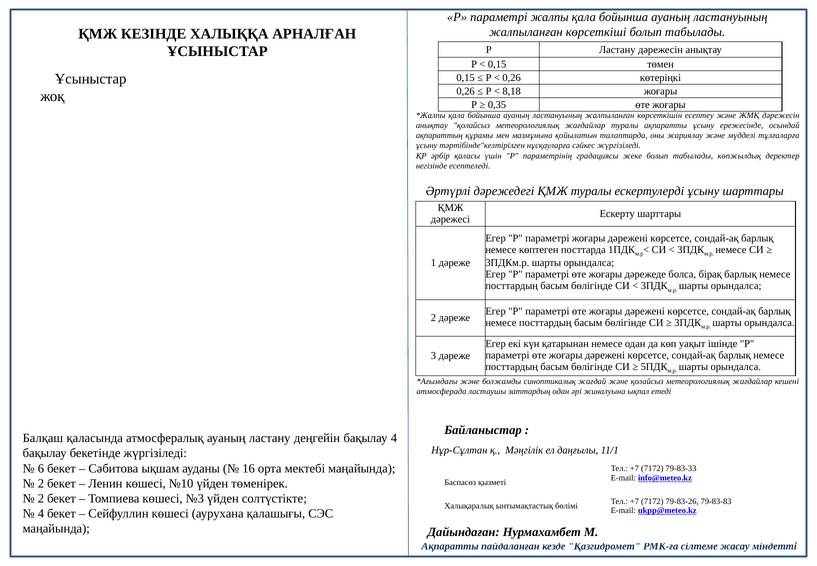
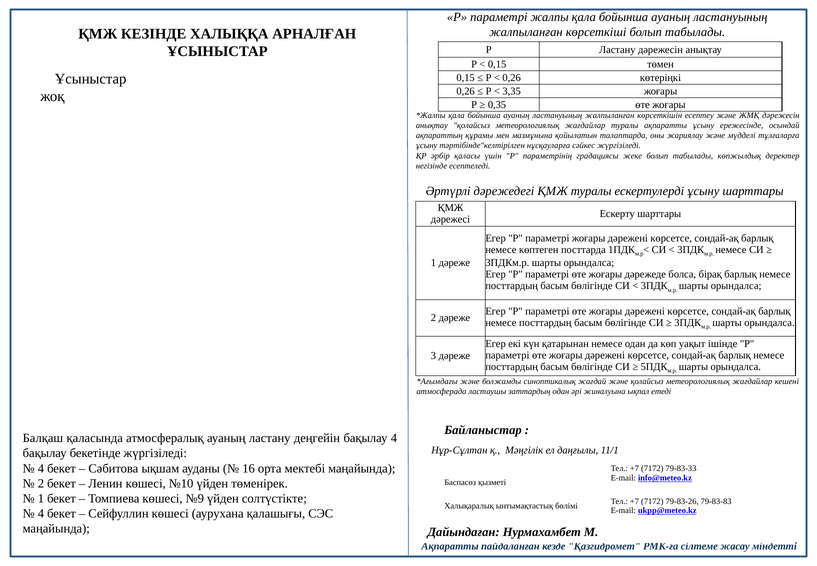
8,18: 8,18 -> 3,35
6 at (41, 468): 6 -> 4
2 at (41, 498): 2 -> 1
№3: №3 -> №9
